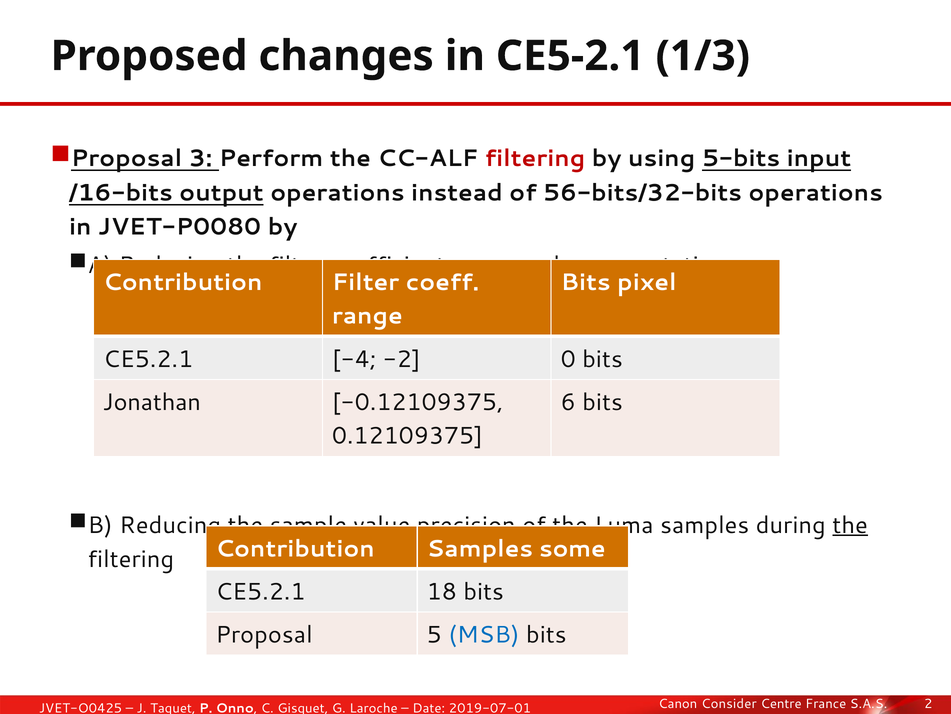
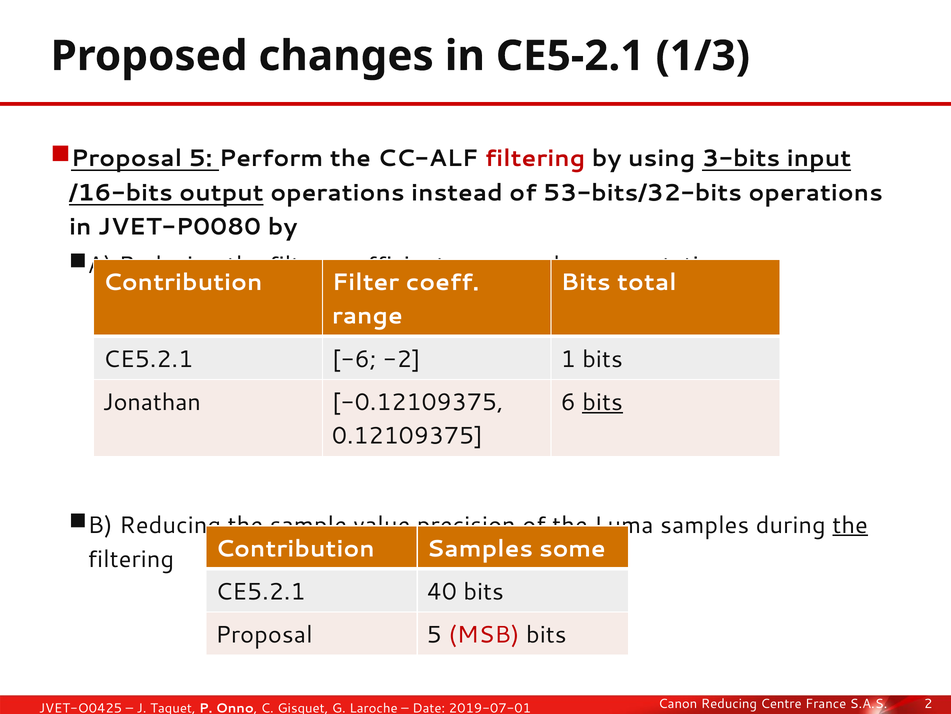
3 at (200, 158): 3 -> 5
5-bits: 5-bits -> 3-bits
56-bits/32-bits: 56-bits/32-bits -> 53-bits/32-bits
pixel: pixel -> total
-4: -4 -> -6
0: 0 -> 1
bits at (603, 402) underline: none -> present
18: 18 -> 40
MSB colour: blue -> red
Canon Consider: Consider -> Reducing
